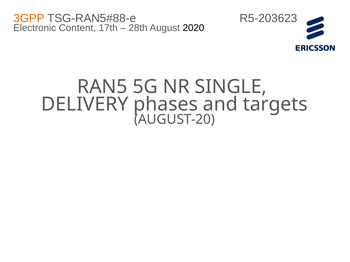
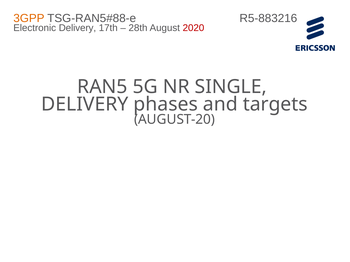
R5-203623: R5-203623 -> R5-883216
Electronic Content: Content -> Delivery
2020 colour: black -> red
